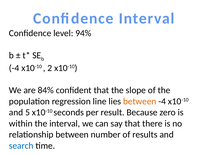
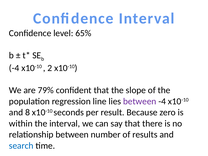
94%: 94% -> 65%
84%: 84% -> 79%
between at (140, 101) colour: orange -> purple
5: 5 -> 8
